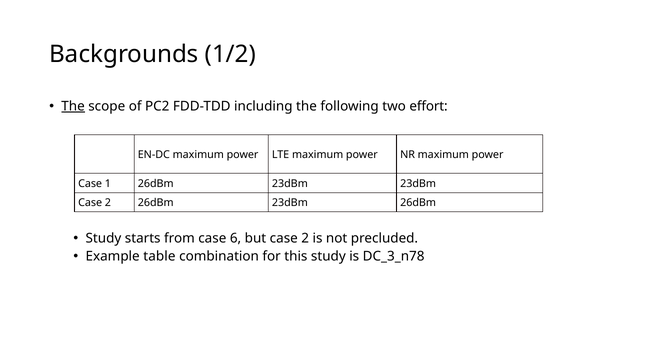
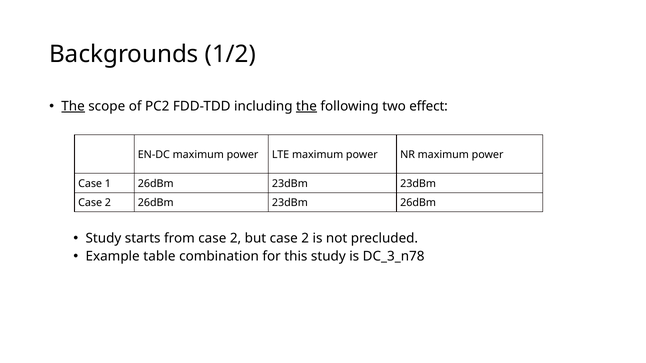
the at (307, 106) underline: none -> present
effort: effort -> effect
from case 6: 6 -> 2
